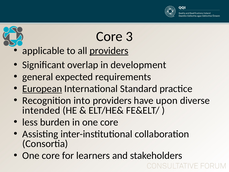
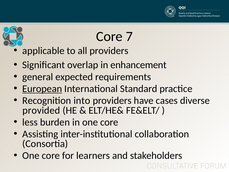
3: 3 -> 7
providers at (109, 51) underline: present -> none
development: development -> enhancement
upon: upon -> cases
intended: intended -> provided
